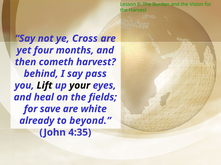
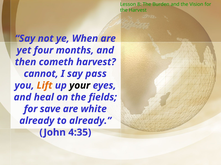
Cross: Cross -> When
behind: behind -> cannot
Lift colour: black -> orange
to beyond: beyond -> already
